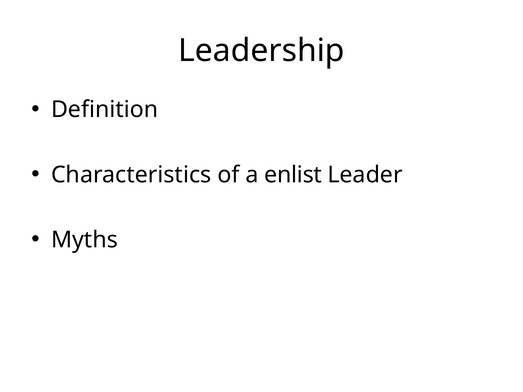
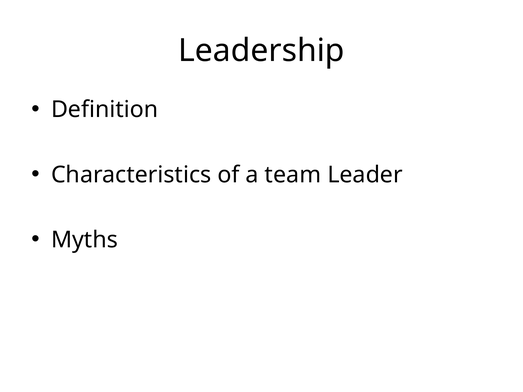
enlist: enlist -> team
